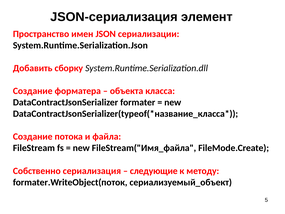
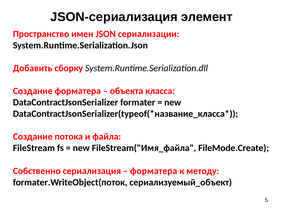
следующие at (154, 171): следующие -> форматера
